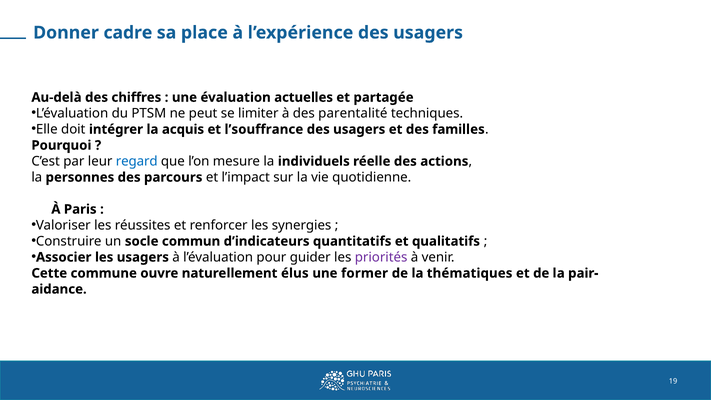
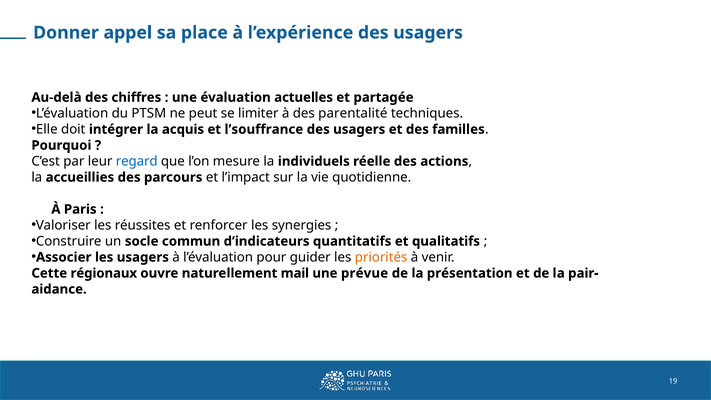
cadre: cadre -> appel
personnes: personnes -> accueillies
priorités colour: purple -> orange
commune: commune -> régionaux
élus: élus -> mail
former: former -> prévue
thématiques: thématiques -> présentation
